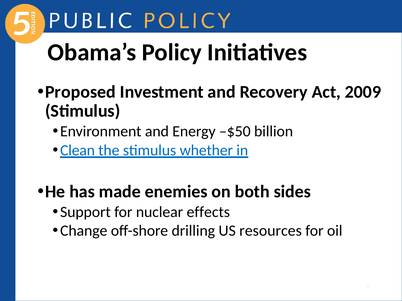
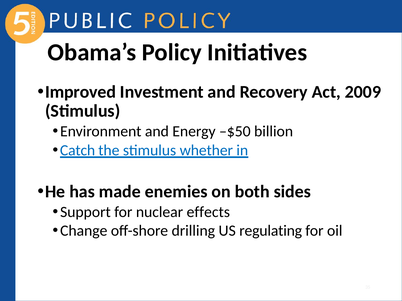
Proposed: Proposed -> Improved
Clean: Clean -> Catch
resources: resources -> regulating
